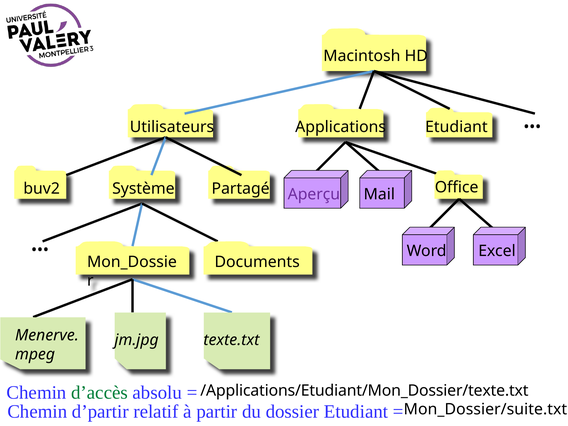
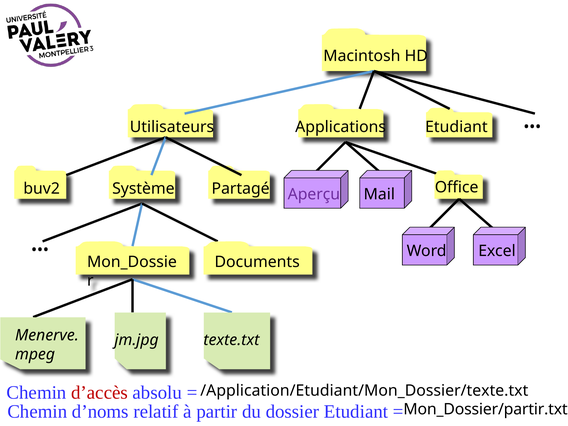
d’accès colour: green -> red
/Applications/Etudiant/Mon_Dossier/texte.txt: /Applications/Etudiant/Mon_Dossier/texte.txt -> /Application/Etudiant/Mon_Dossier/texte.txt
d’partir: d’partir -> d’noms
Mon_Dossier/suite.txt: Mon_Dossier/suite.txt -> Mon_Dossier/partir.txt
